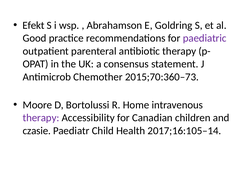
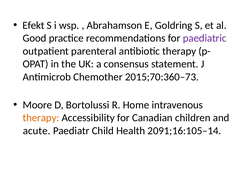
therapy at (41, 118) colour: purple -> orange
czasie: czasie -> acute
2017;16:105–14: 2017;16:105–14 -> 2091;16:105–14
